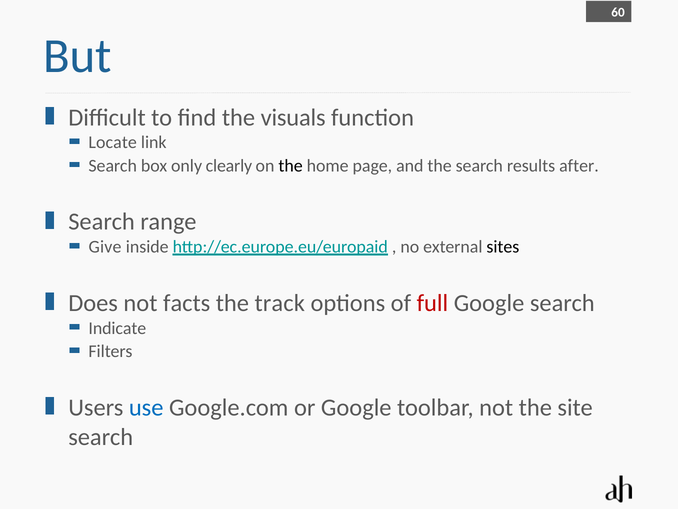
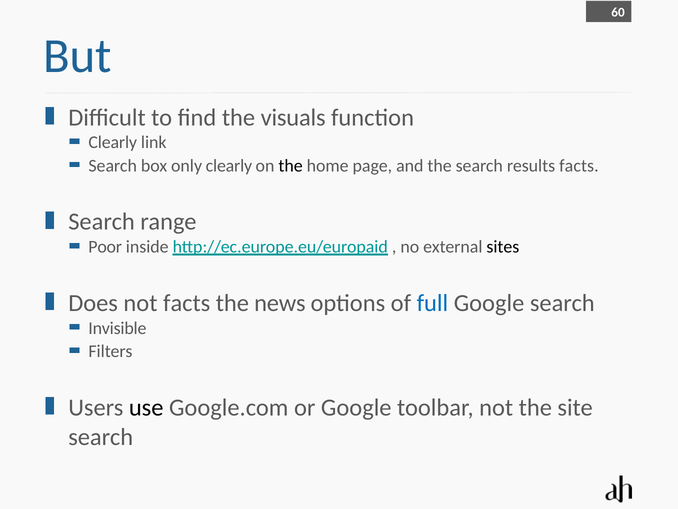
Locate at (113, 142): Locate -> Clearly
results after: after -> facts
Give: Give -> Poor
track: track -> news
full colour: red -> blue
Indicate: Indicate -> Invisible
use colour: blue -> black
